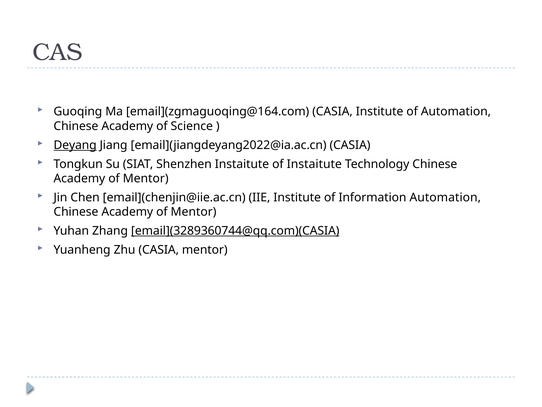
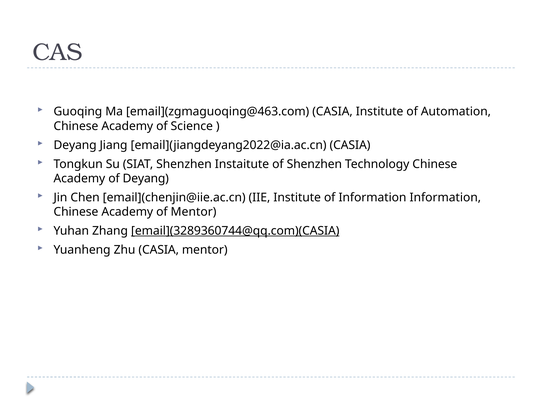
email](zgmaguoqing@164.com: email](zgmaguoqing@164.com -> email](zgmaguoqing@463.com
Deyang at (75, 145) underline: present -> none
of Instaitute: Instaitute -> Shenzhen
Mentor at (146, 178): Mentor -> Deyang
Information Automation: Automation -> Information
